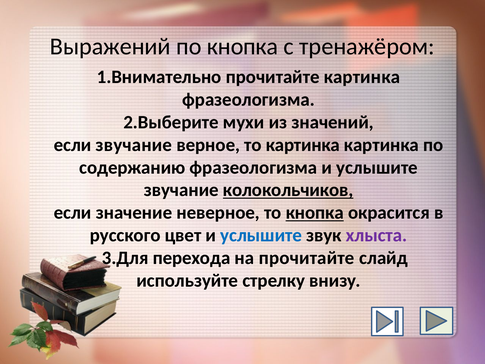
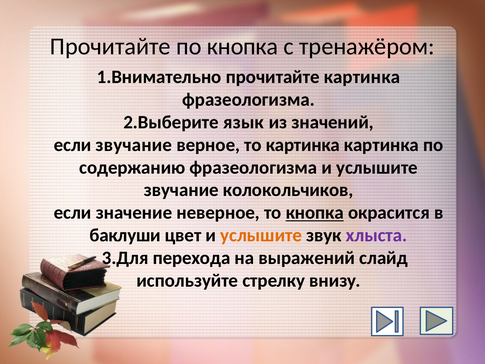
Выражений at (110, 47): Выражений -> Прочитайте
мухи: мухи -> язык
колокольчиков underline: present -> none
русского: русского -> баклуши
услышите at (261, 235) colour: blue -> orange
на прочитайте: прочитайте -> выражений
